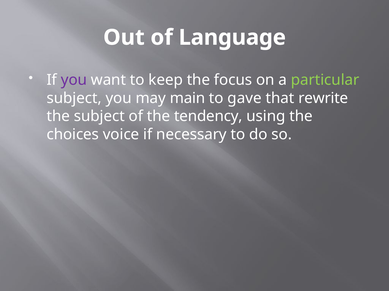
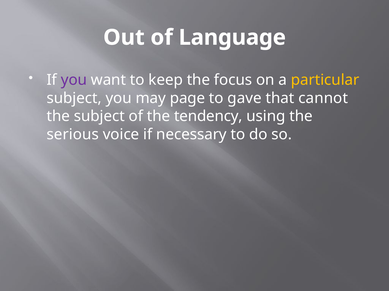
particular colour: light green -> yellow
main: main -> page
rewrite: rewrite -> cannot
choices: choices -> serious
